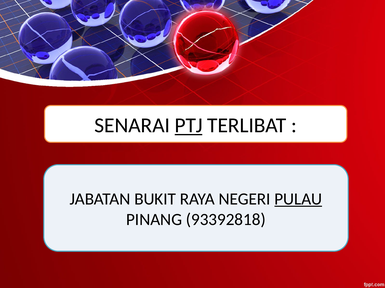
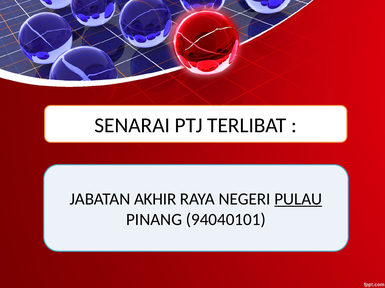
PTJ underline: present -> none
BUKIT: BUKIT -> AKHIR
93392818: 93392818 -> 94040101
